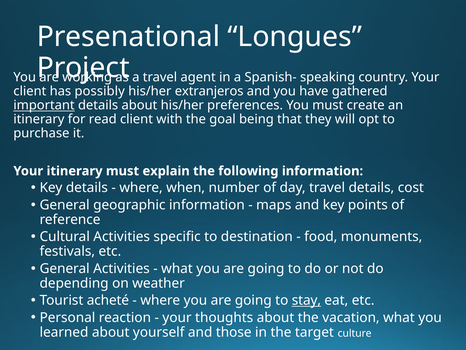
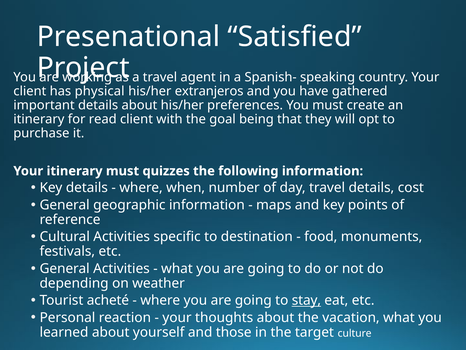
Longues: Longues -> Satisfied
possibly: possibly -> physical
important underline: present -> none
explain: explain -> quizzes
